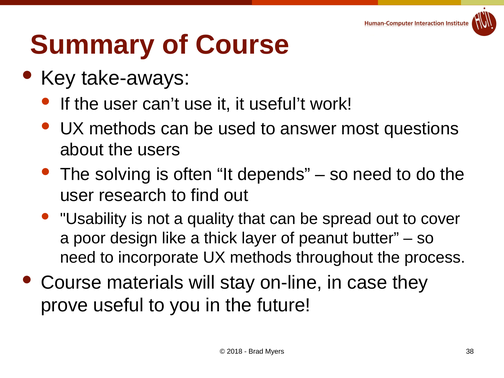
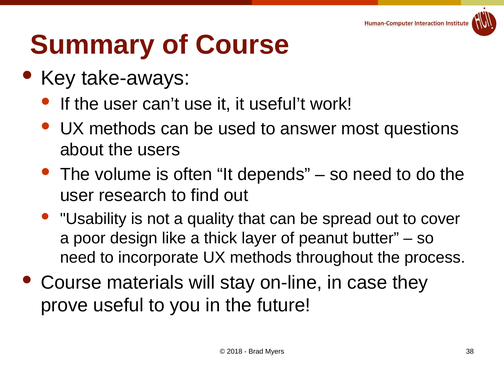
solving: solving -> volume
